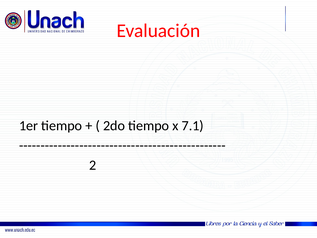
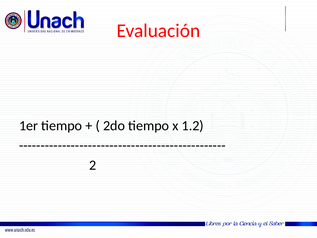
7.1: 7.1 -> 1.2
